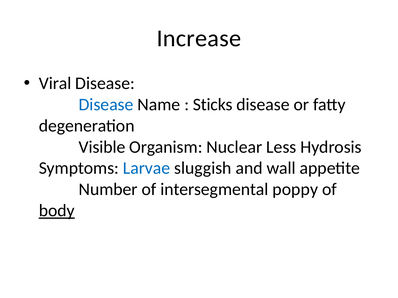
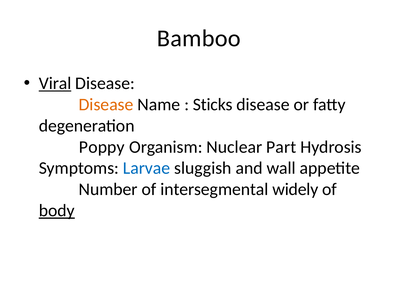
Increase: Increase -> Bamboo
Viral underline: none -> present
Disease at (106, 105) colour: blue -> orange
Visible: Visible -> Poppy
Less: Less -> Part
poppy: poppy -> widely
